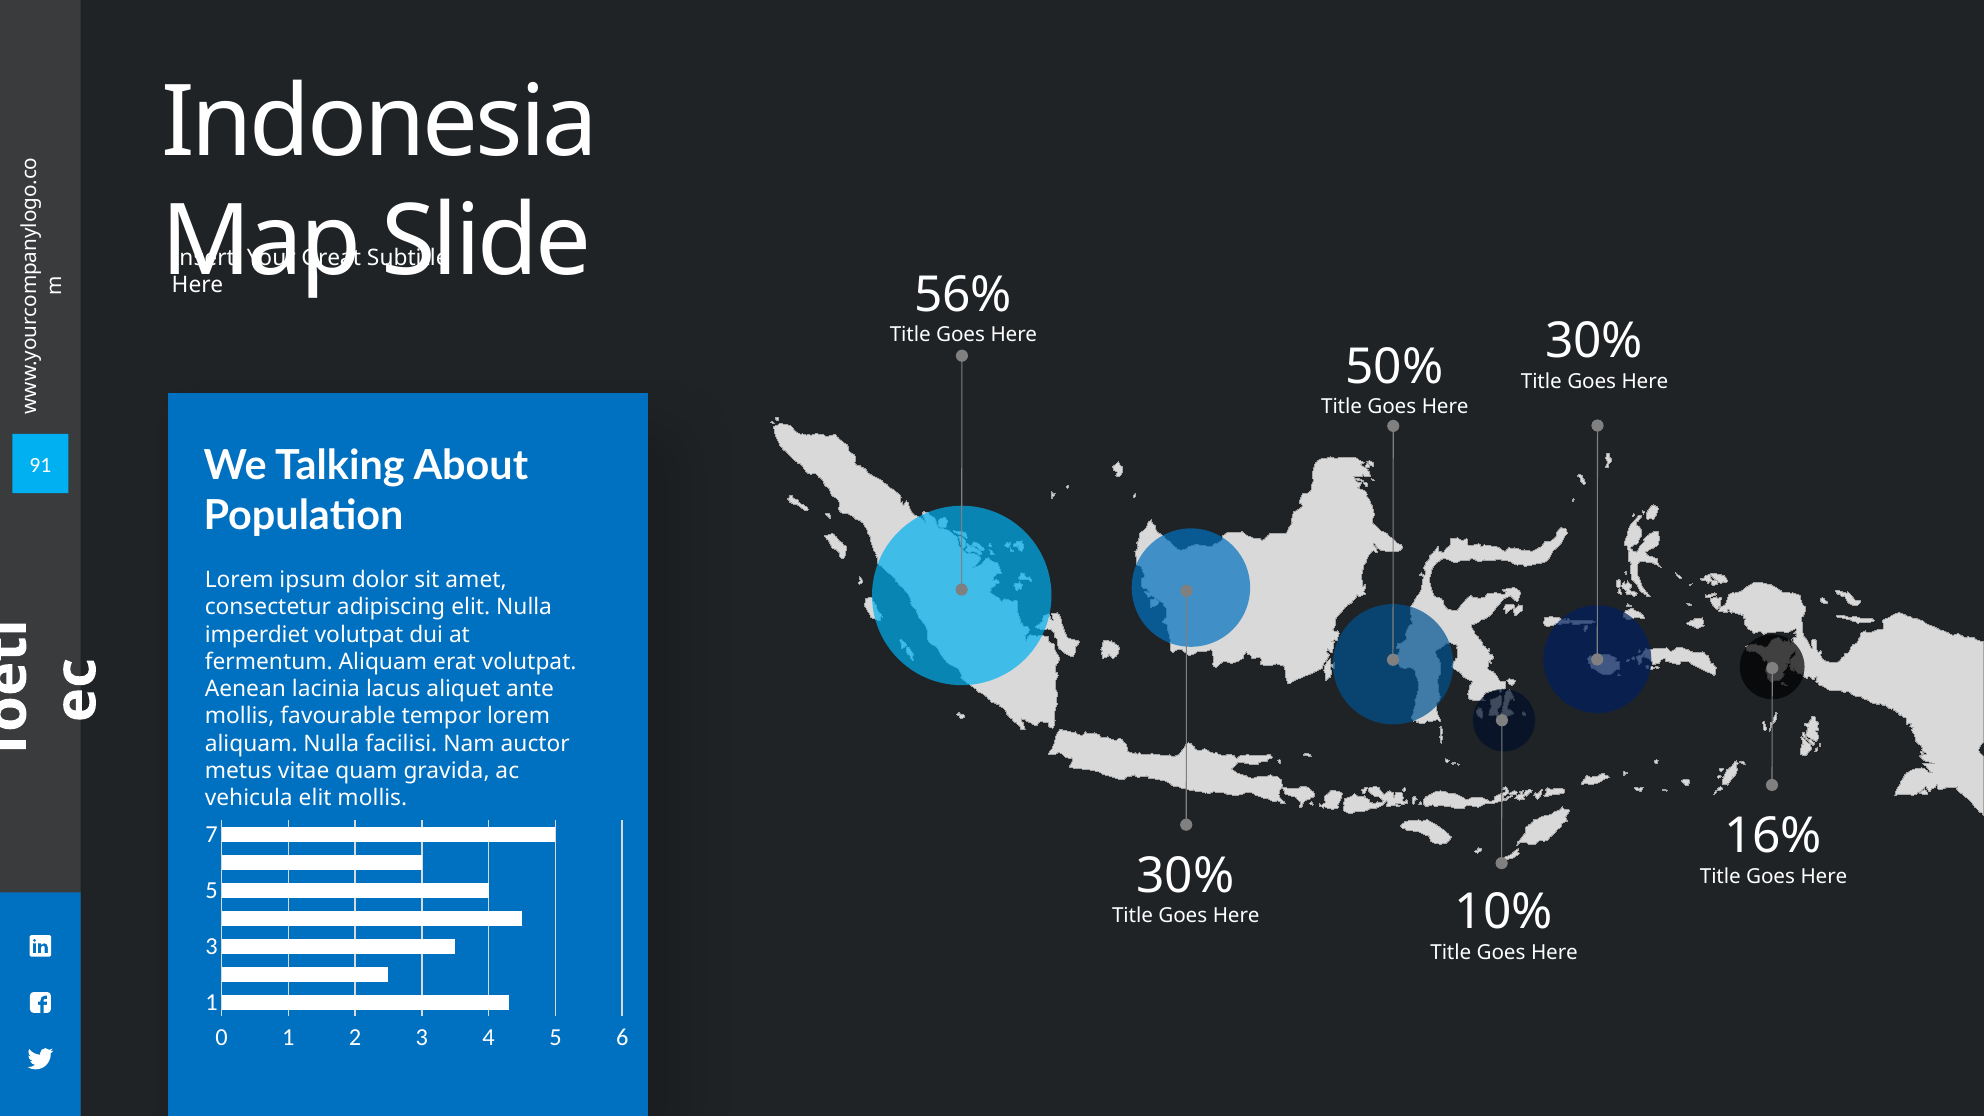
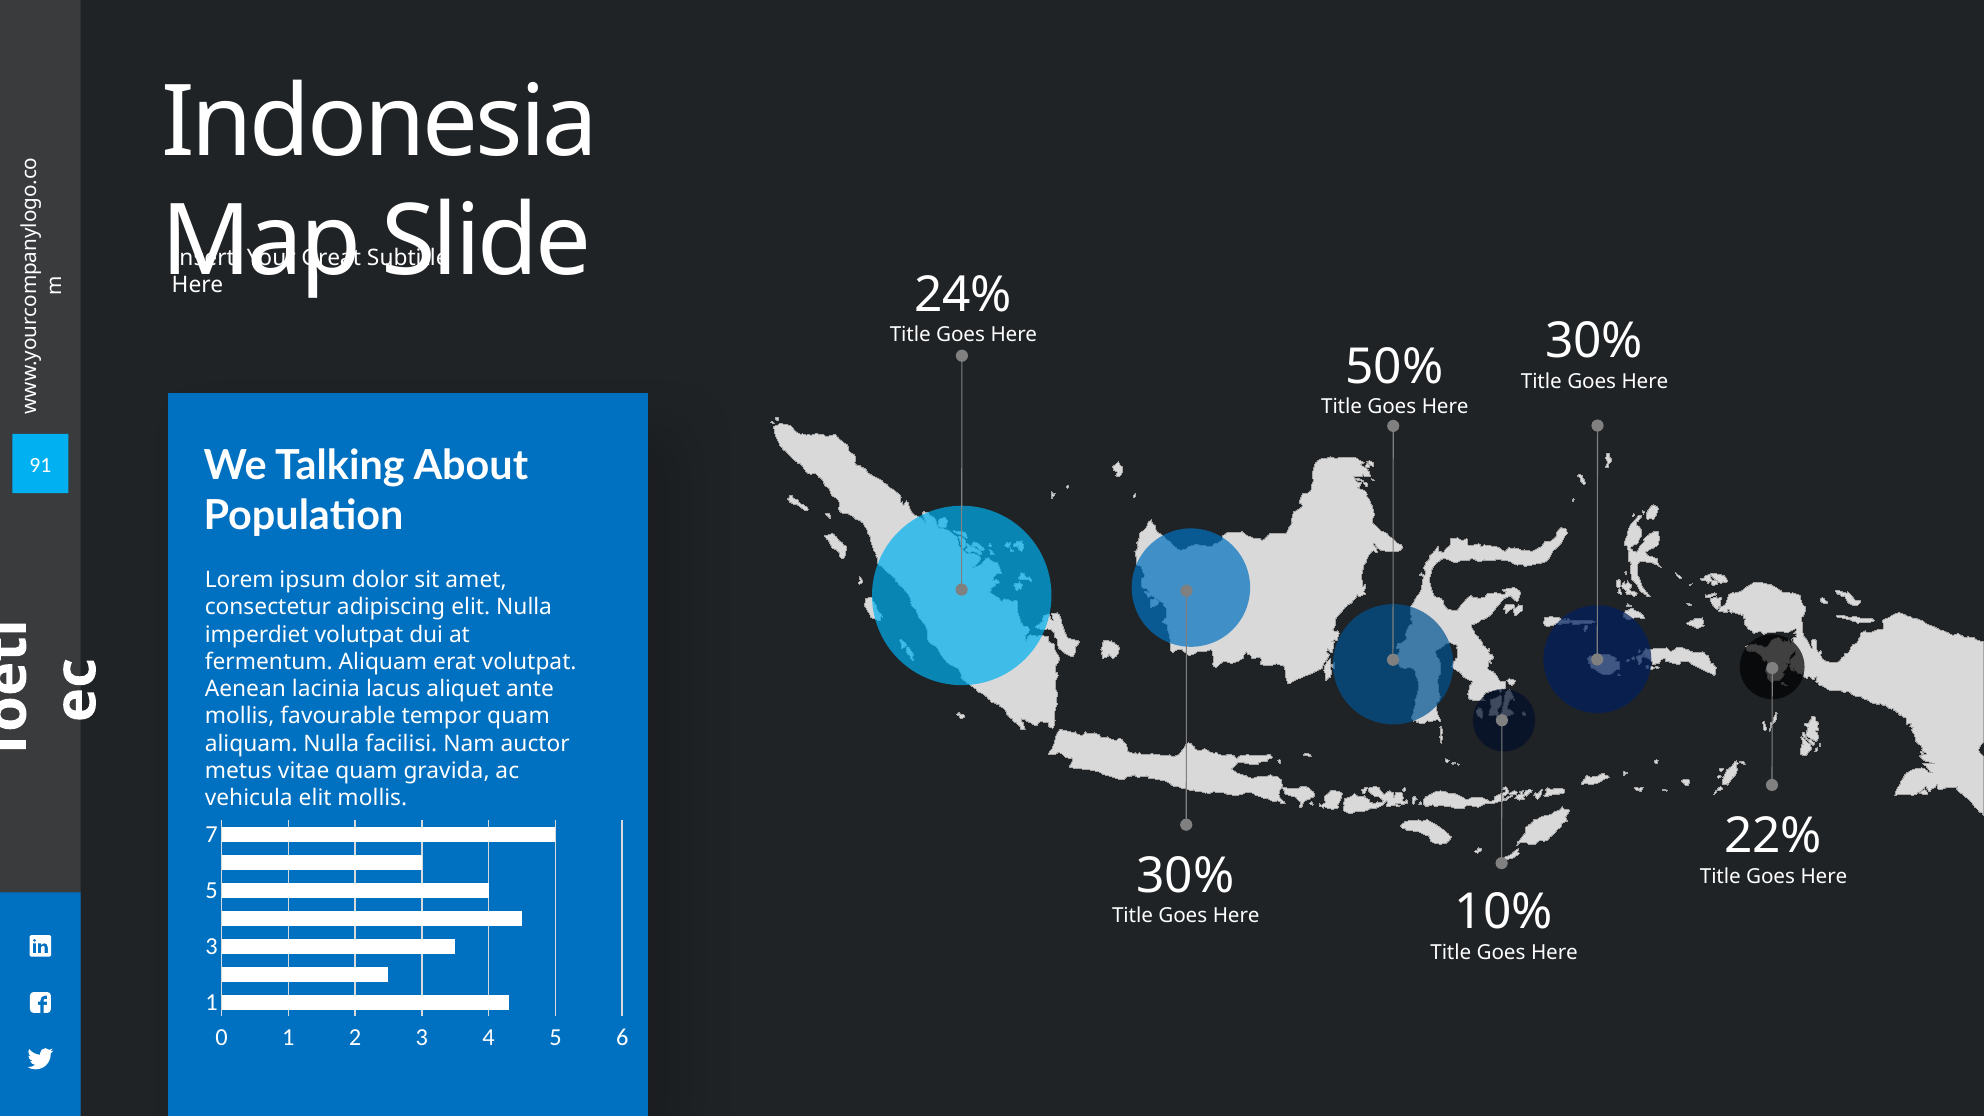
56%: 56% -> 24%
tempor lorem: lorem -> quam
16%: 16% -> 22%
